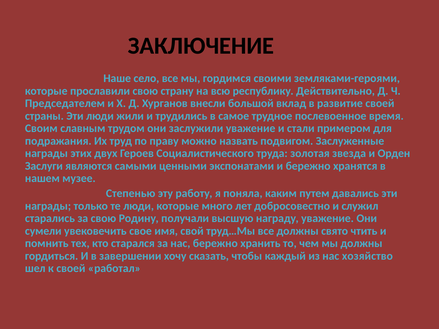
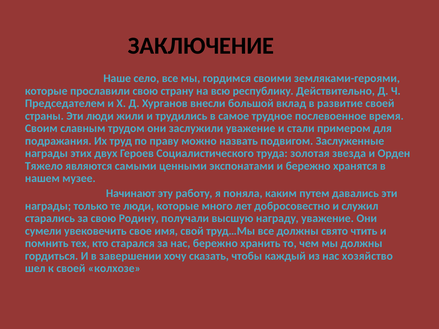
Заслуги: Заслуги -> Тяжело
Степенью: Степенью -> Начинают
работал: работал -> колхозе
